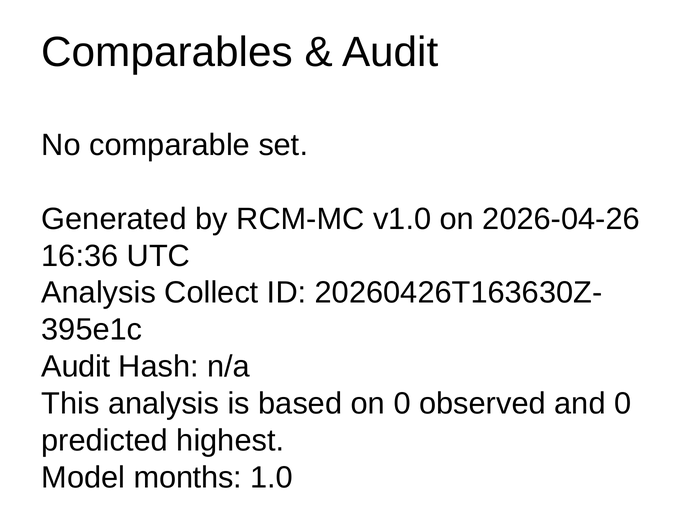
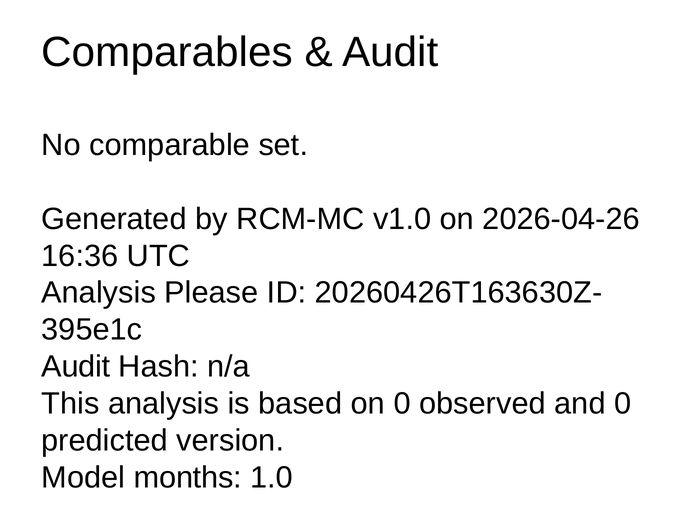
Collect: Collect -> Please
highest: highest -> version
